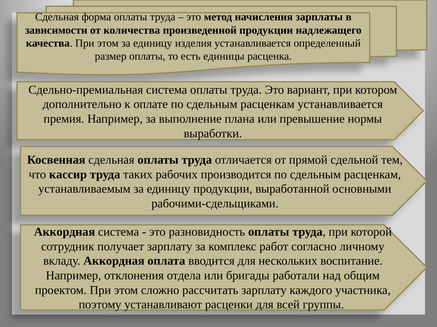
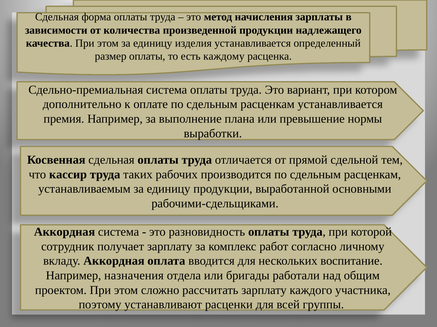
единицы: единицы -> каждому
отклонения: отклонения -> назначения
